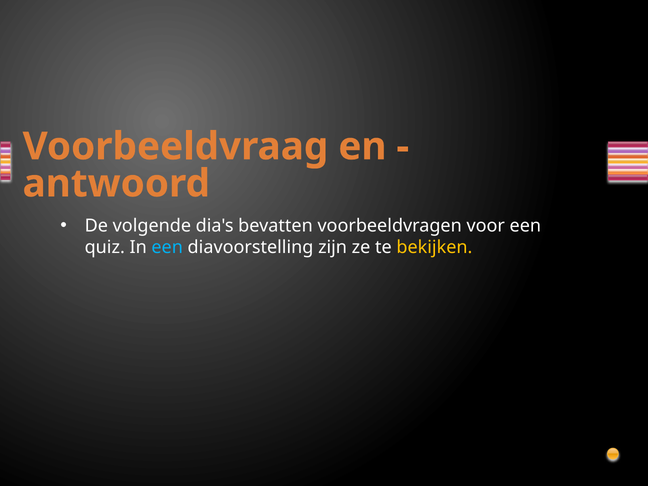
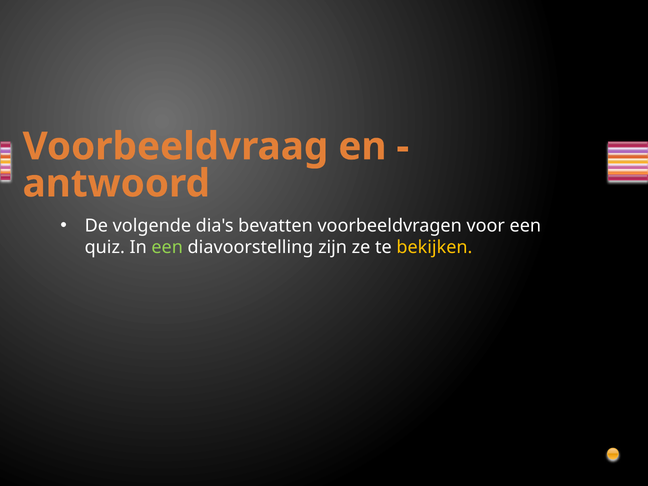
een at (167, 247) colour: light blue -> light green
